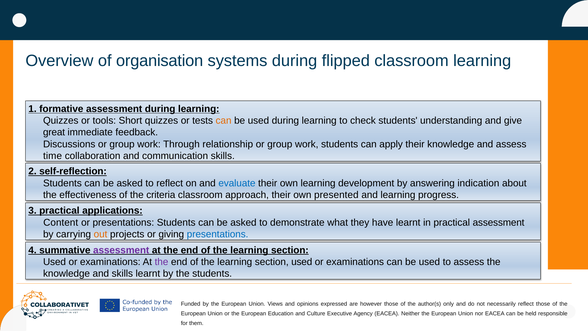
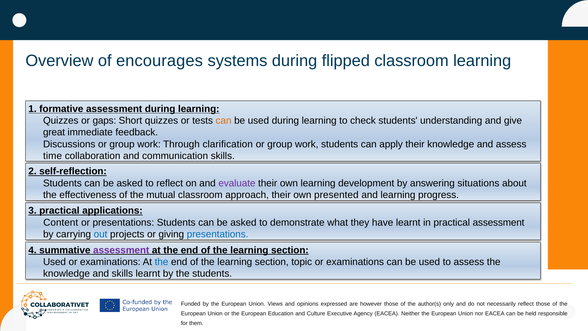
organisation: organisation -> encourages
tools: tools -> gaps
relationship: relationship -> clarification
evaluate colour: blue -> purple
indication: indication -> situations
criteria: criteria -> mutual
out colour: orange -> blue
the at (162, 262) colour: purple -> blue
section used: used -> topic
